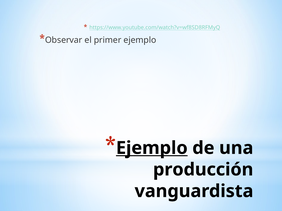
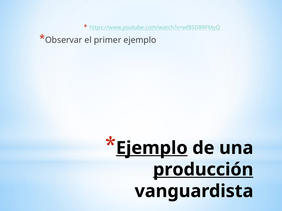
producción underline: none -> present
